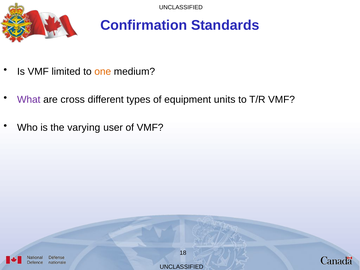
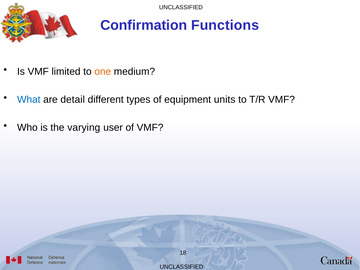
Standards: Standards -> Functions
What colour: purple -> blue
cross: cross -> detail
